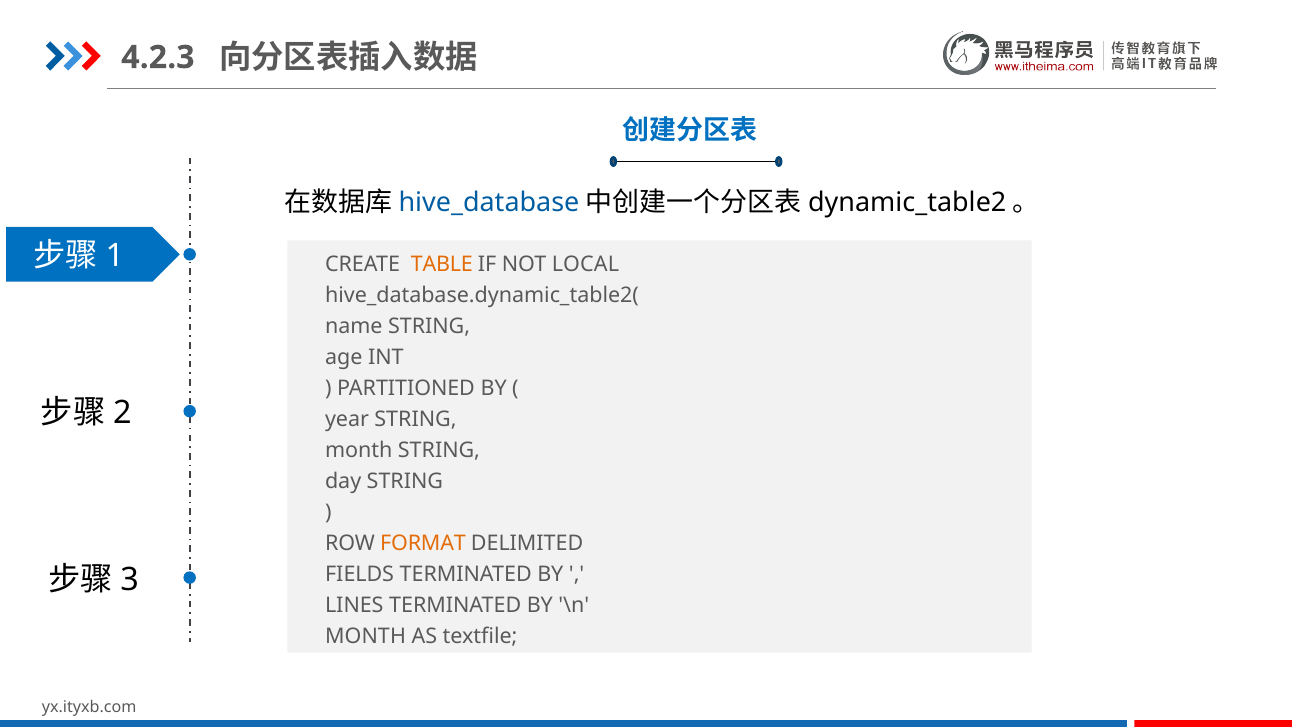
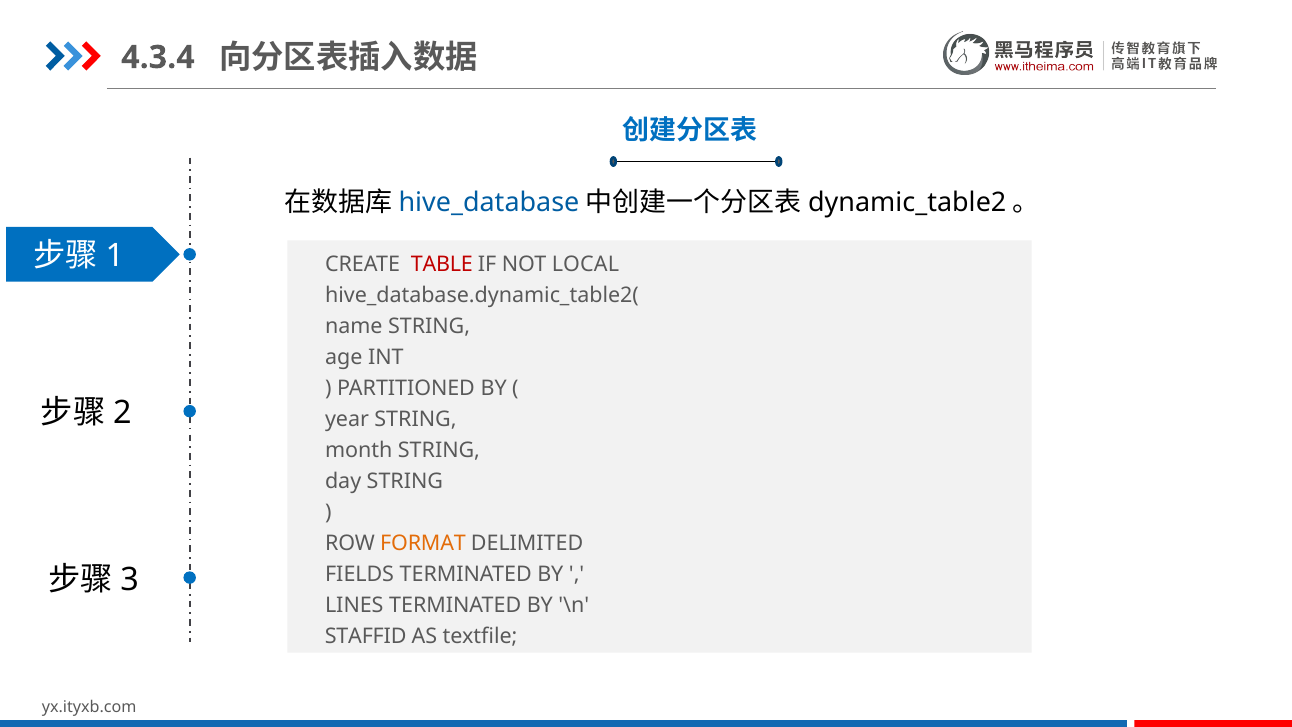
4.2.3: 4.2.3 -> 4.3.4
TABLE colour: orange -> red
MONTH at (366, 636): MONTH -> STAFFID
